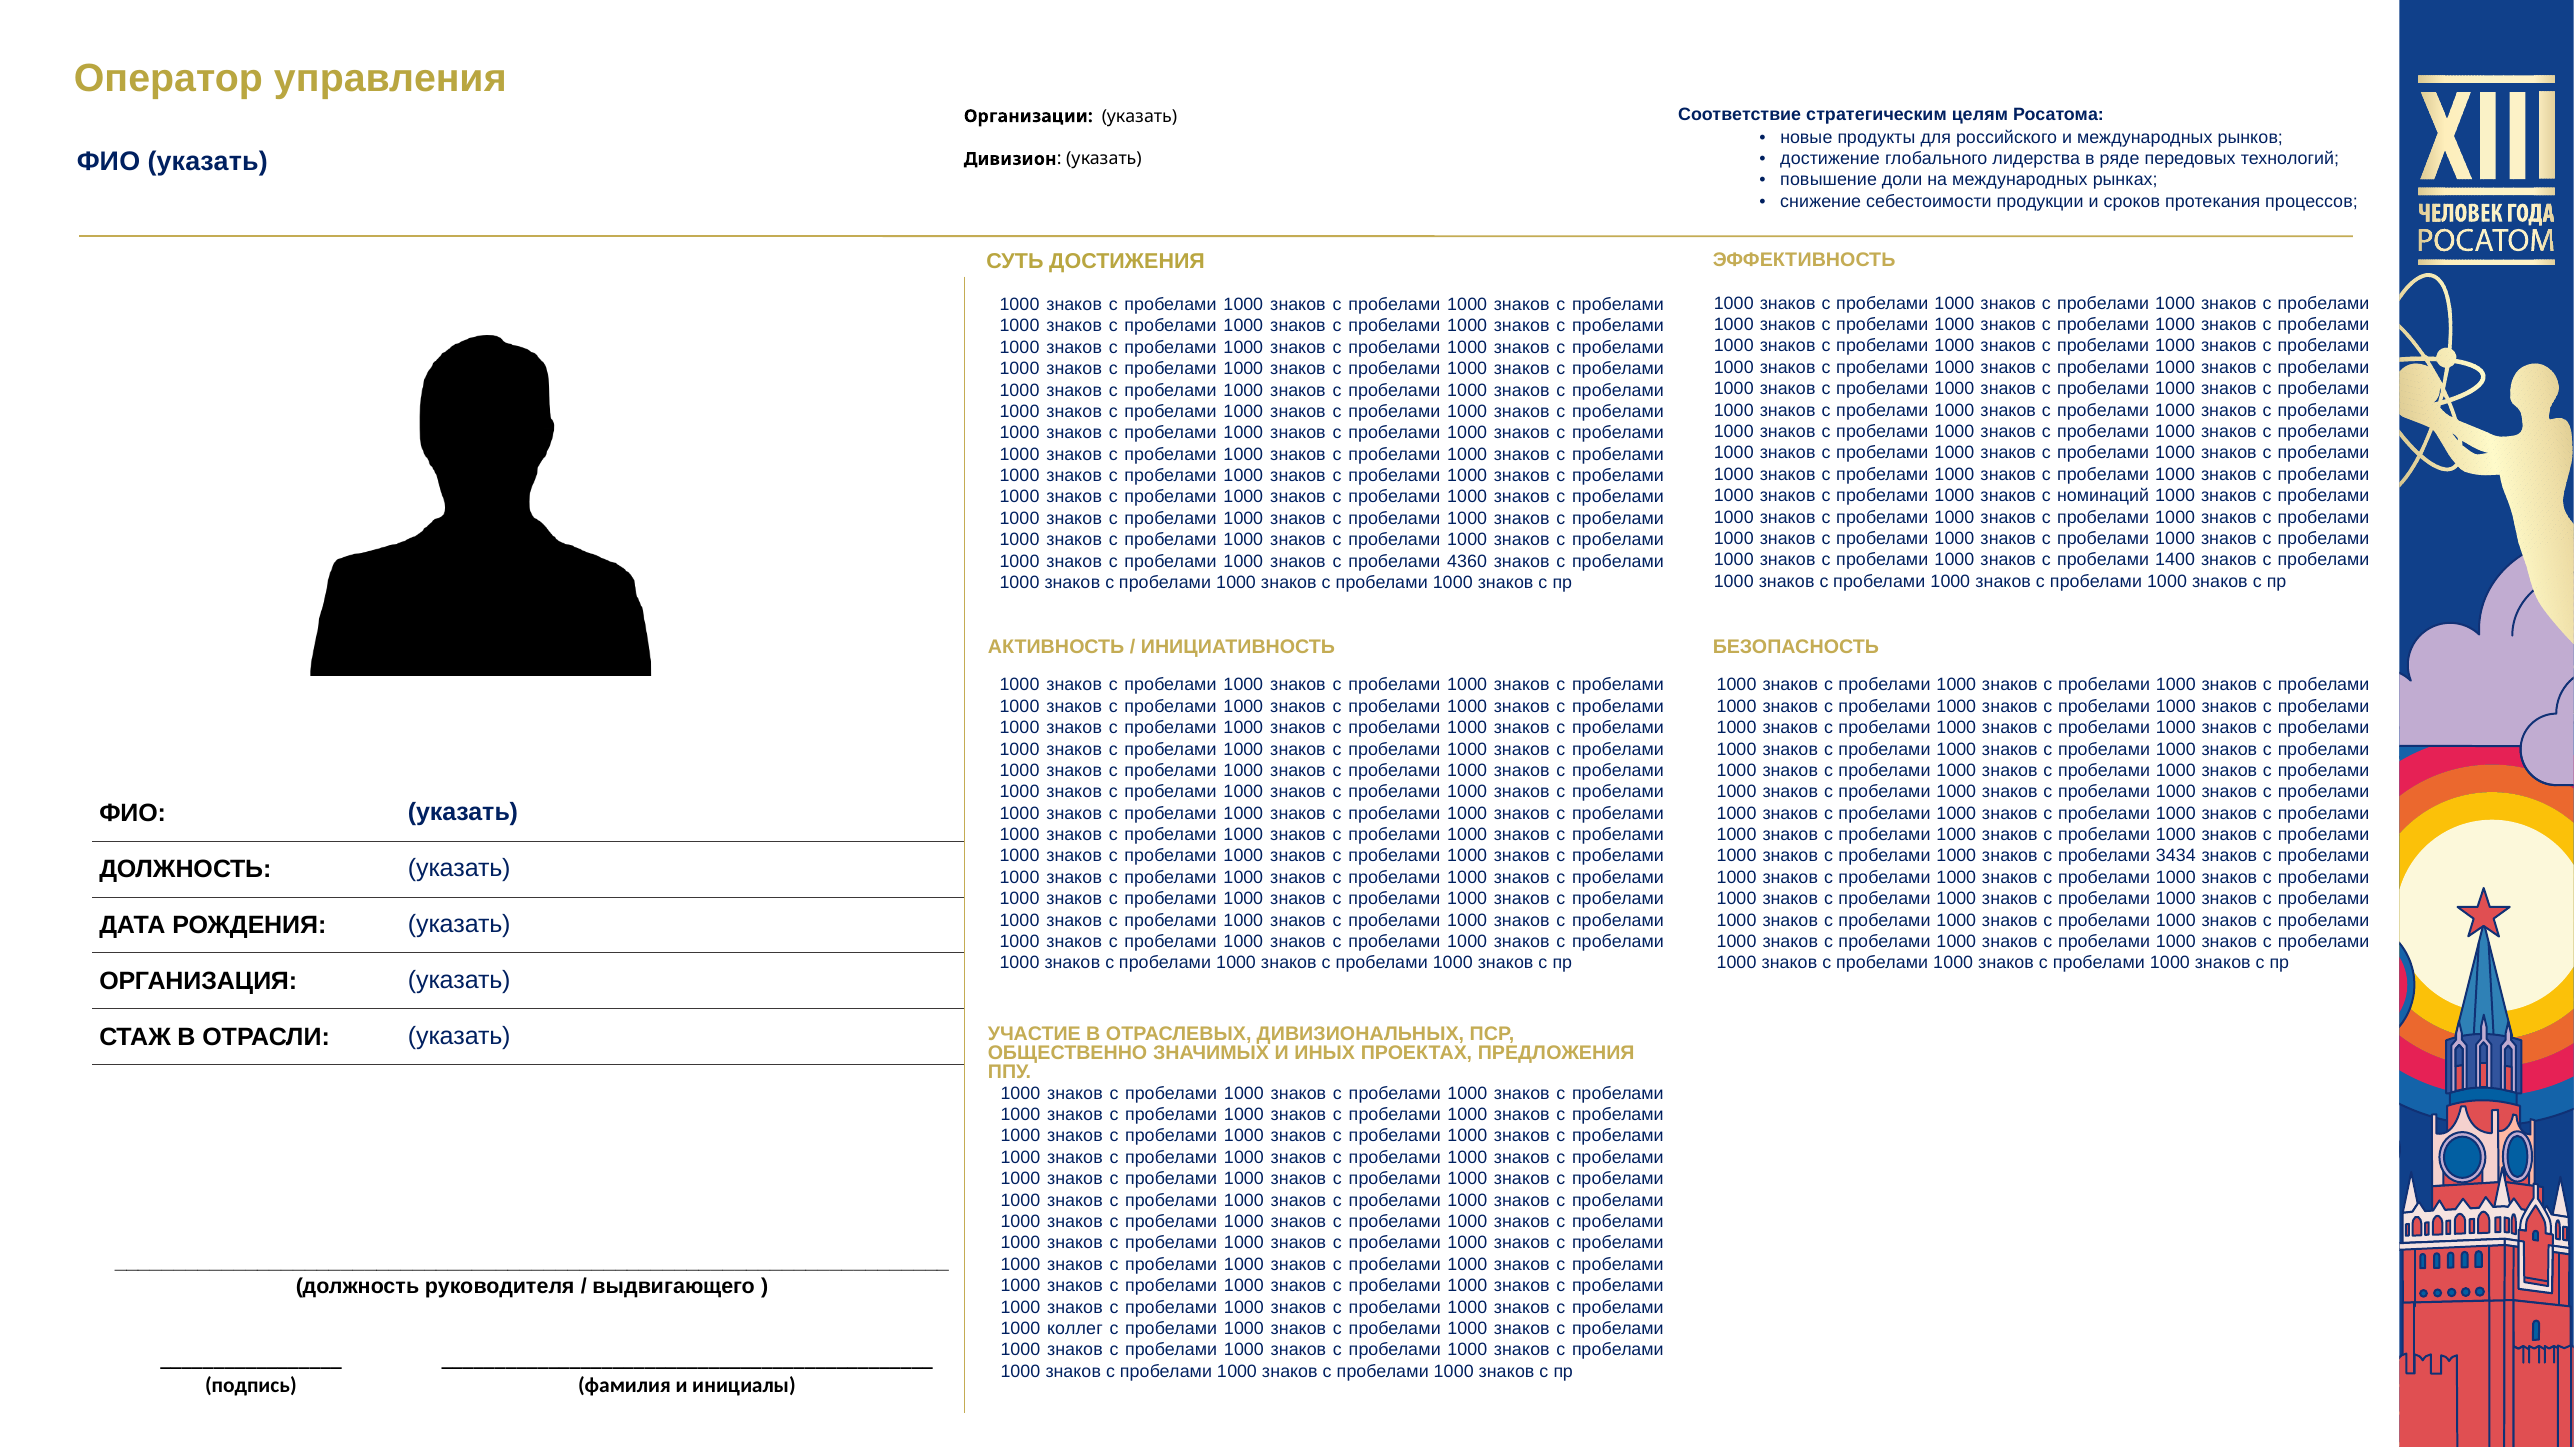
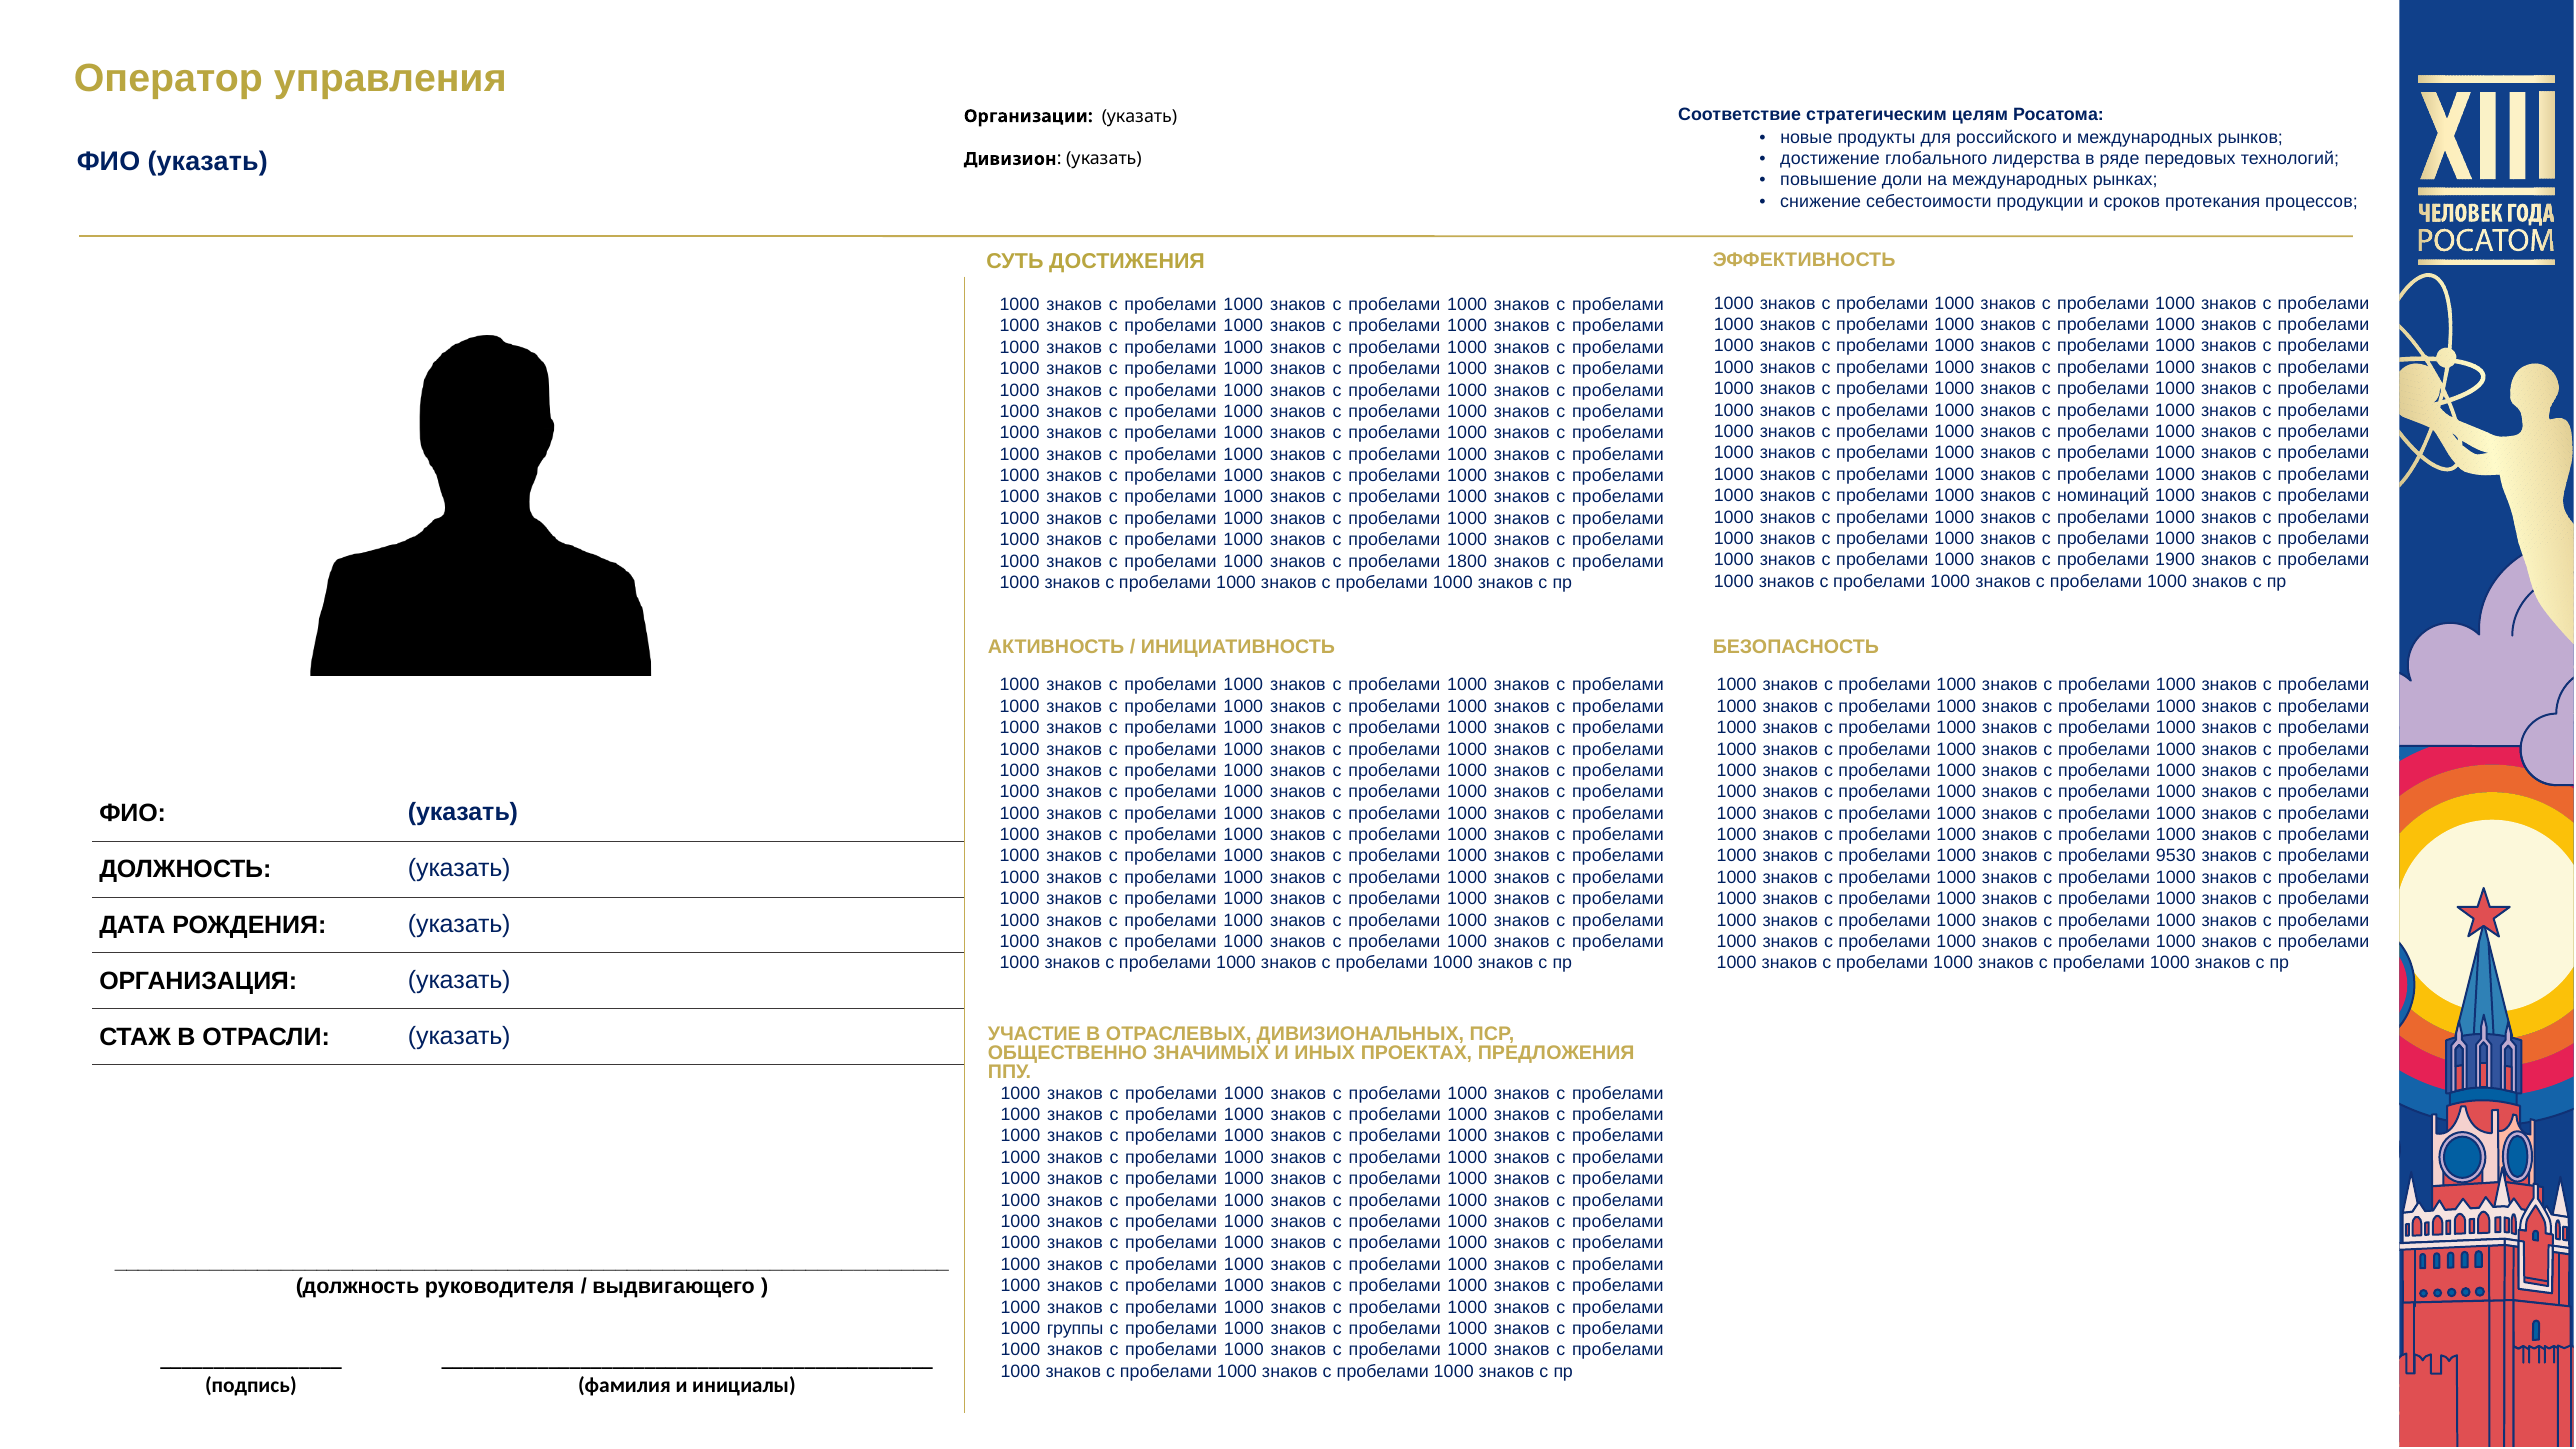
1400: 1400 -> 1900
4360: 4360 -> 1800
3434: 3434 -> 9530
коллег: коллег -> группы
